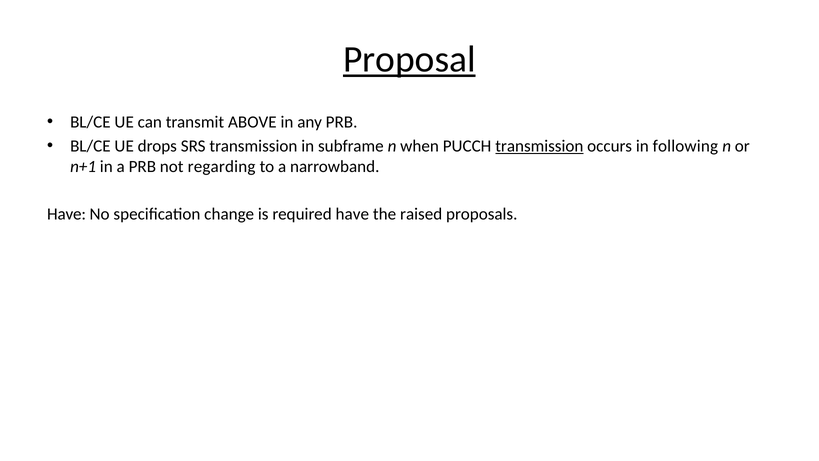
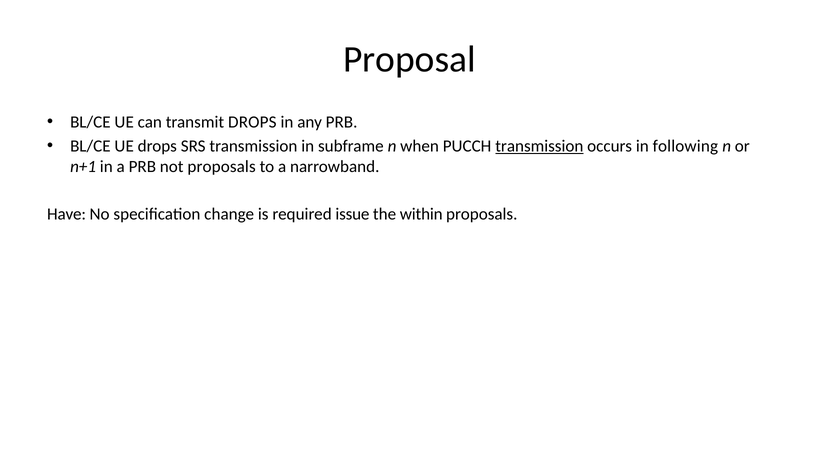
Proposal underline: present -> none
transmit ABOVE: ABOVE -> DROPS
not regarding: regarding -> proposals
required have: have -> issue
raised: raised -> within
